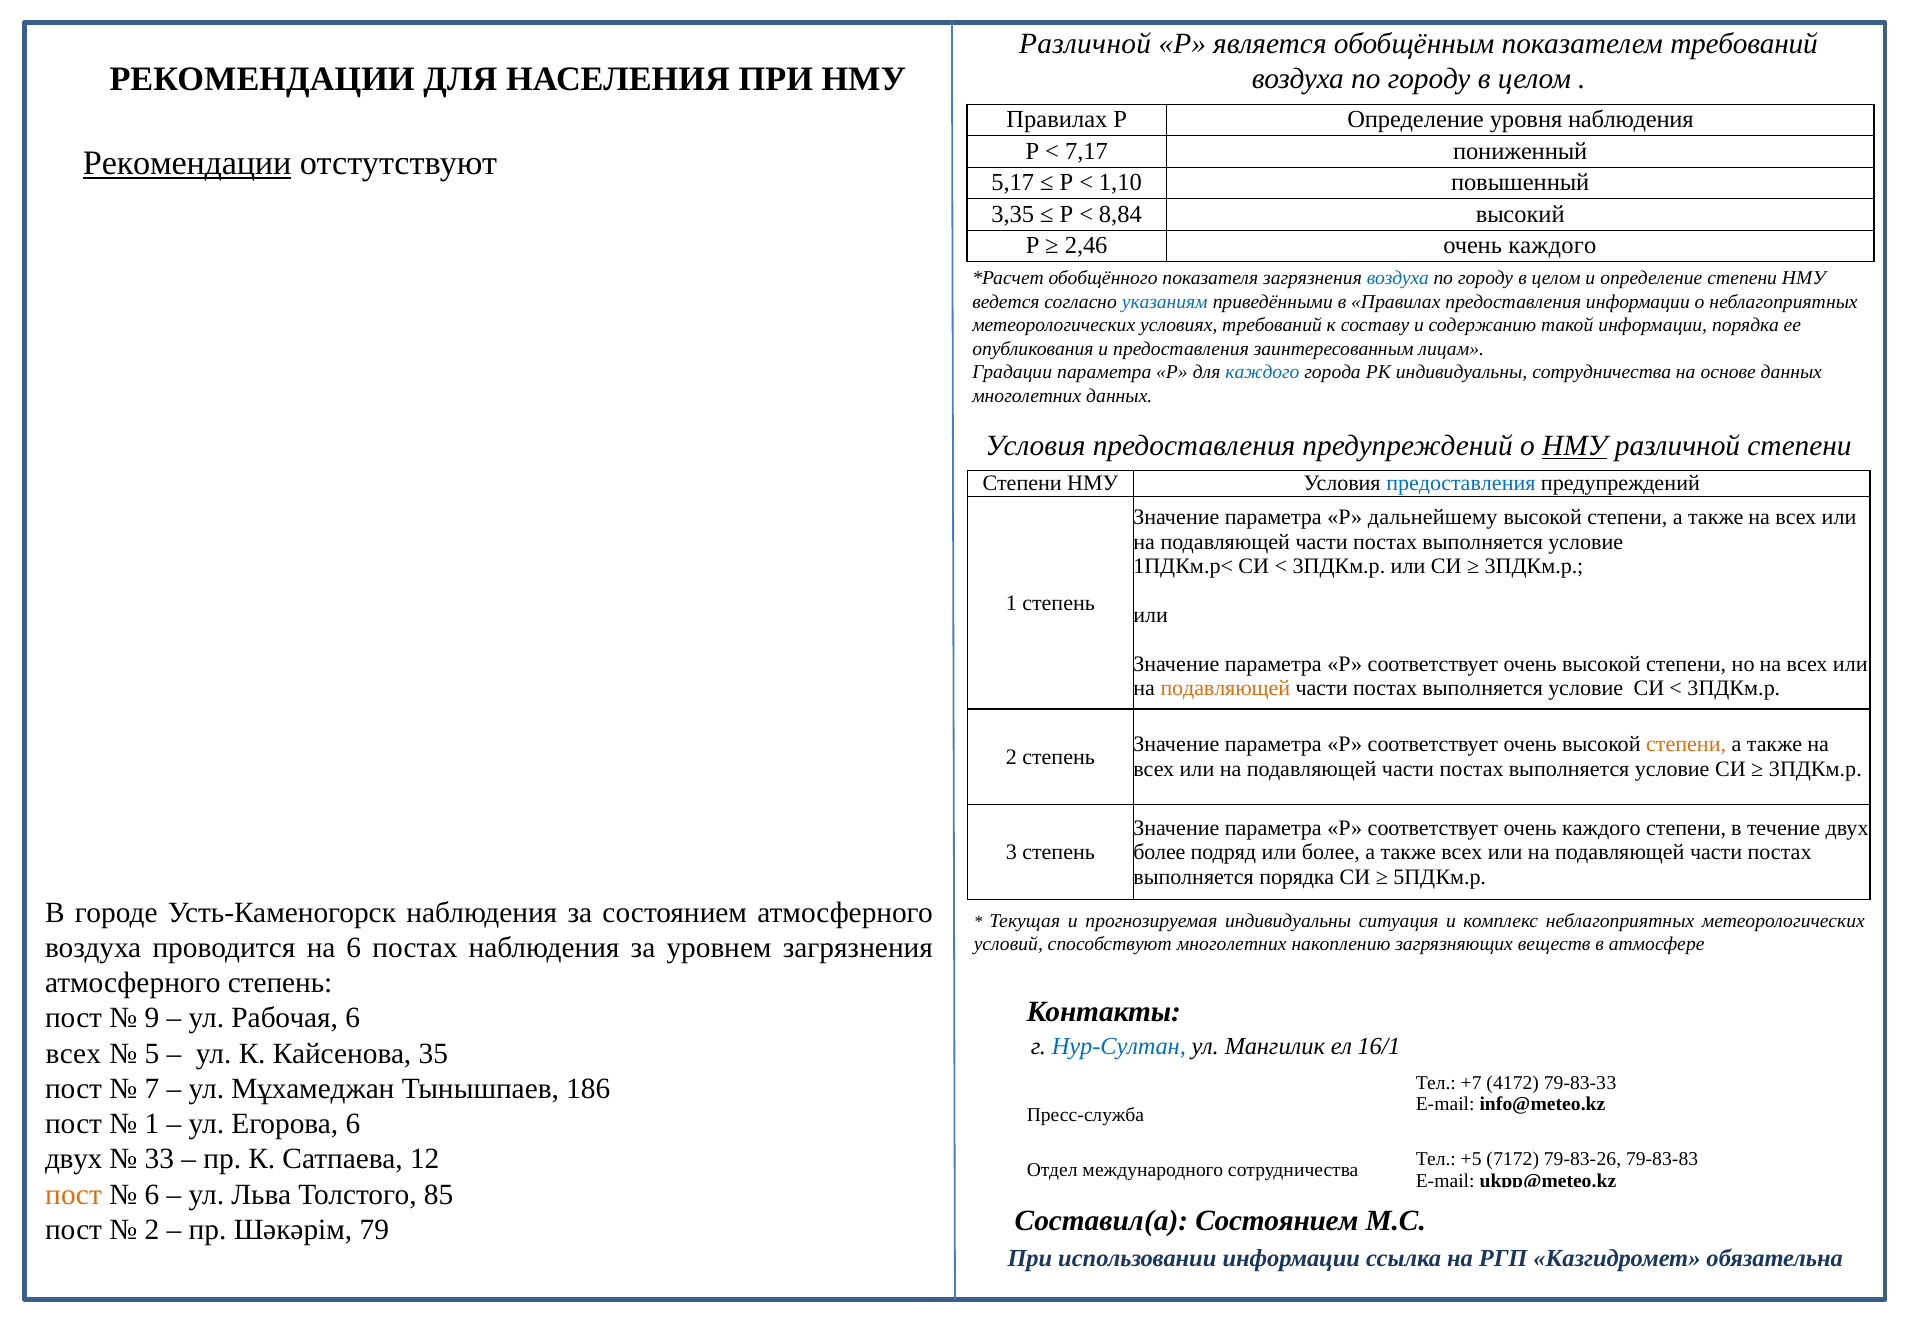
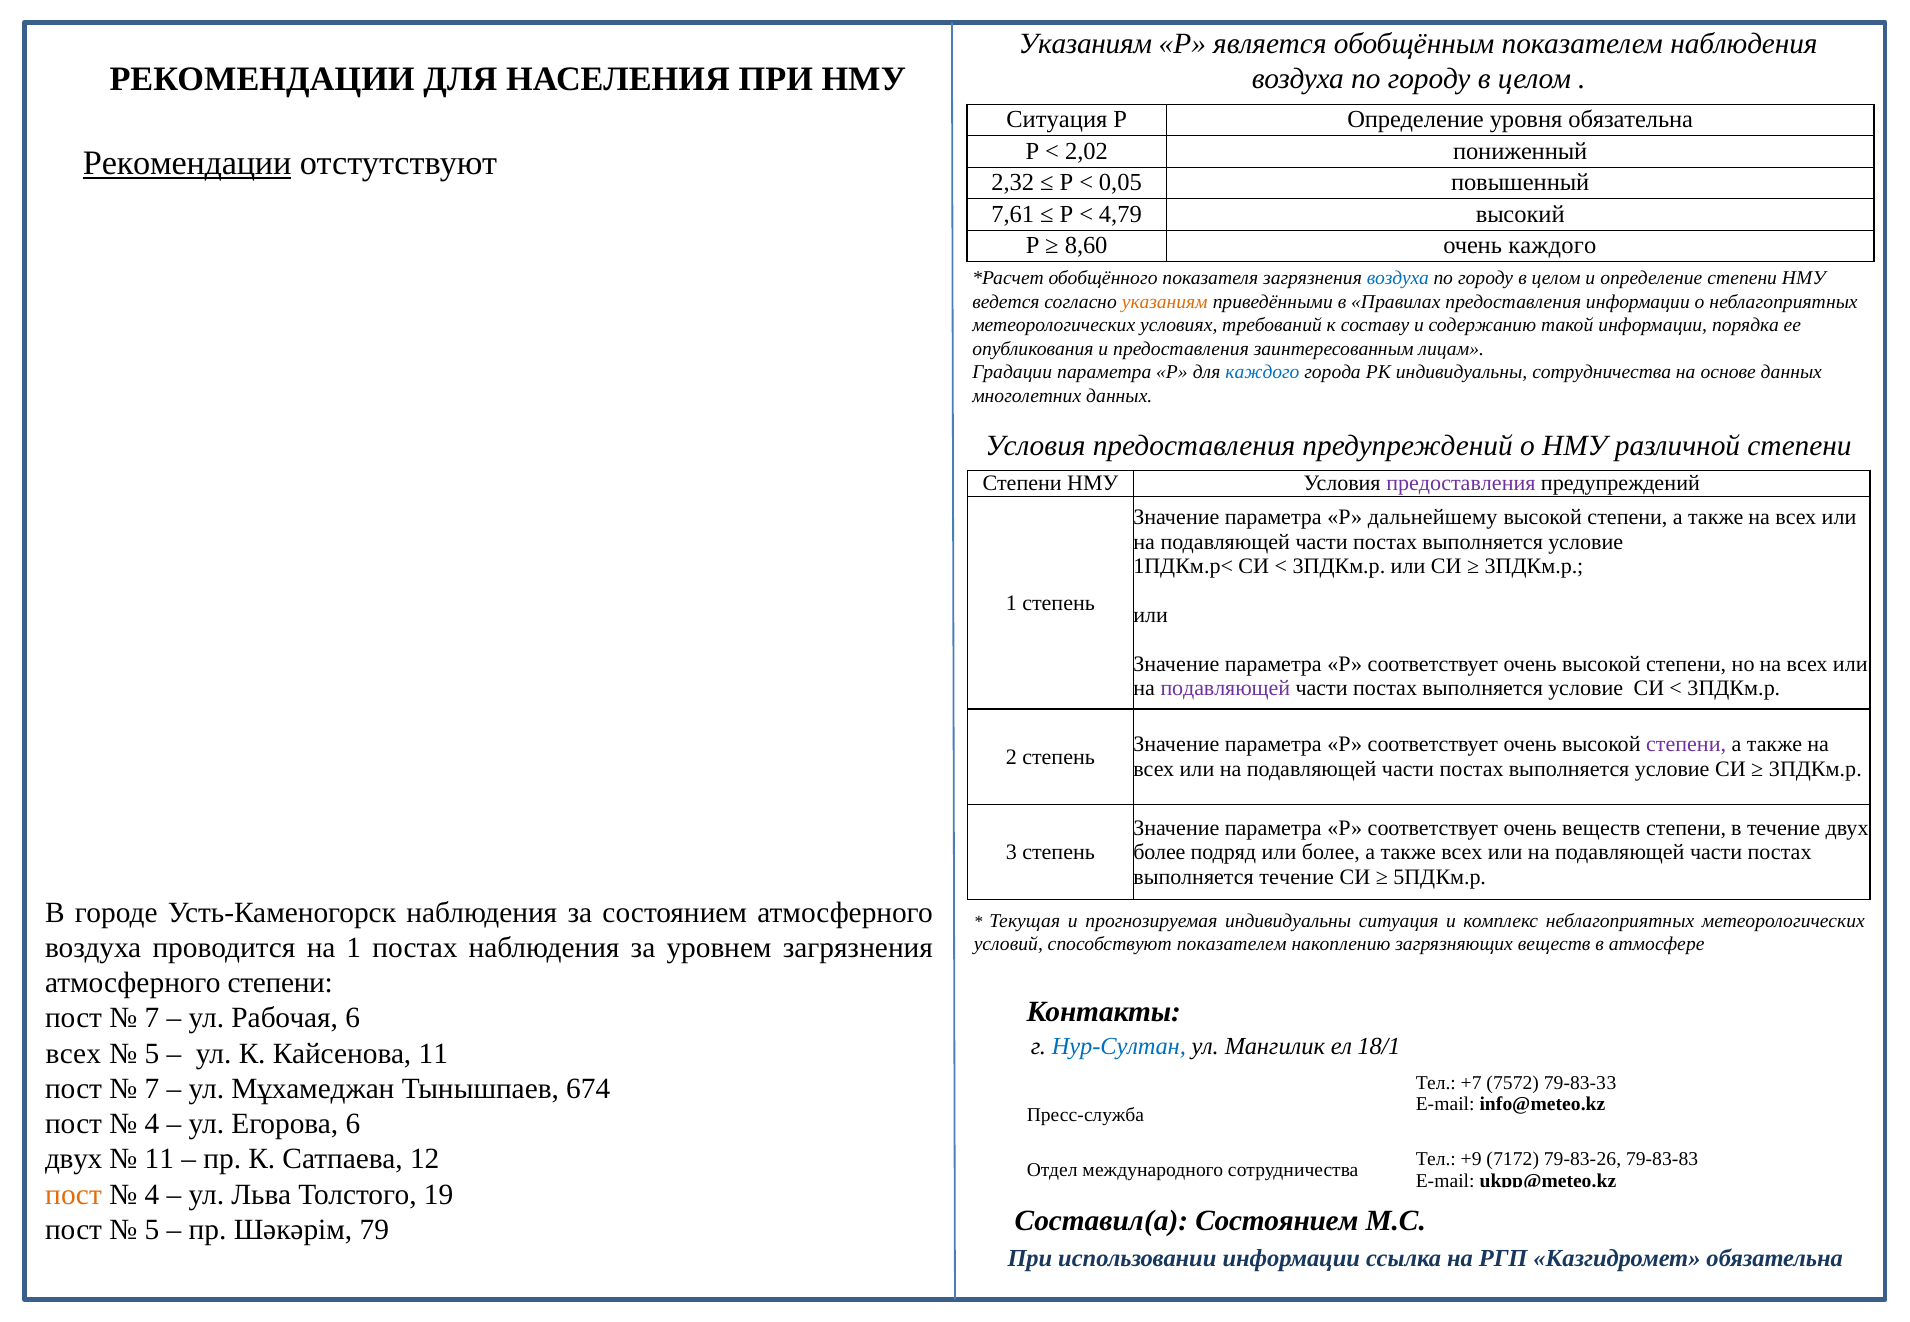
Различной at (1085, 44): Различной -> Указаниям
показателем требований: требований -> наблюдения
Правилах at (1057, 120): Правилах -> Ситуация
уровня наблюдения: наблюдения -> обязательна
7,17: 7,17 -> 2,02
5,17: 5,17 -> 2,32
1,10: 1,10 -> 0,05
3,35: 3,35 -> 7,61
8,84: 8,84 -> 4,79
2,46: 2,46 -> 8,60
указаниям at (1165, 302) colour: blue -> orange
НМУ at (1575, 446) underline: present -> none
предоставления at (1461, 484) colour: blue -> purple
подавляющей at (1225, 689) colour: orange -> purple
степени at (1686, 745) colour: orange -> purple
соответствует очень каждого: каждого -> веществ
выполняется порядка: порядка -> течение
на 6: 6 -> 1
способствуют многолетних: многолетних -> показателем
атмосферного степень: степень -> степени
9 at (152, 1019): 9 -> 7
16/1: 16/1 -> 18/1
Кайсенова 35: 35 -> 11
4172: 4172 -> 7572
186: 186 -> 674
1 at (152, 1124): 1 -> 4
33 at (159, 1160): 33 -> 11
+5: +5 -> +9
6 at (152, 1195): 6 -> 4
85: 85 -> 19
2 at (152, 1230): 2 -> 5
